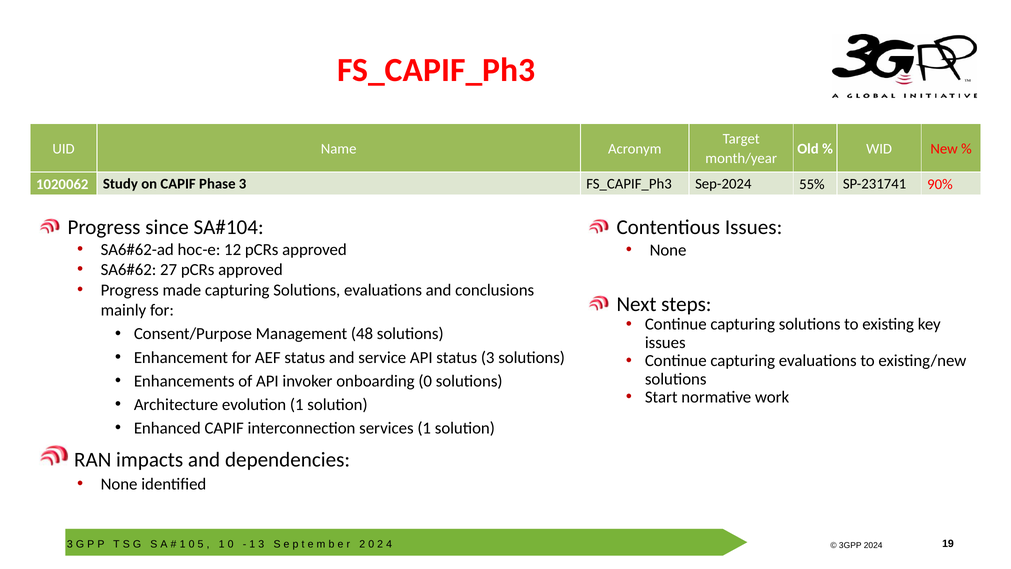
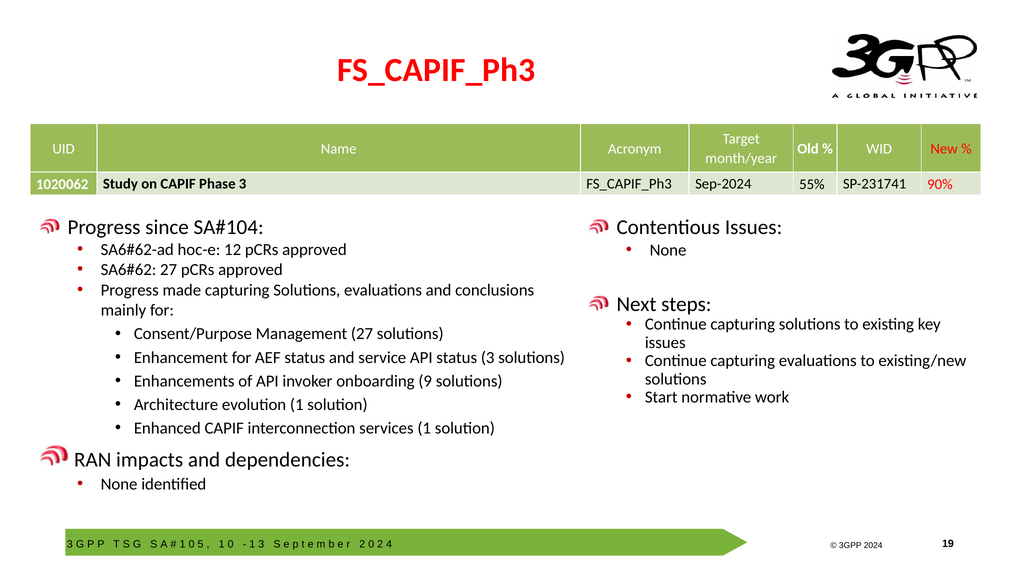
Management 48: 48 -> 27
onboarding 0: 0 -> 9
